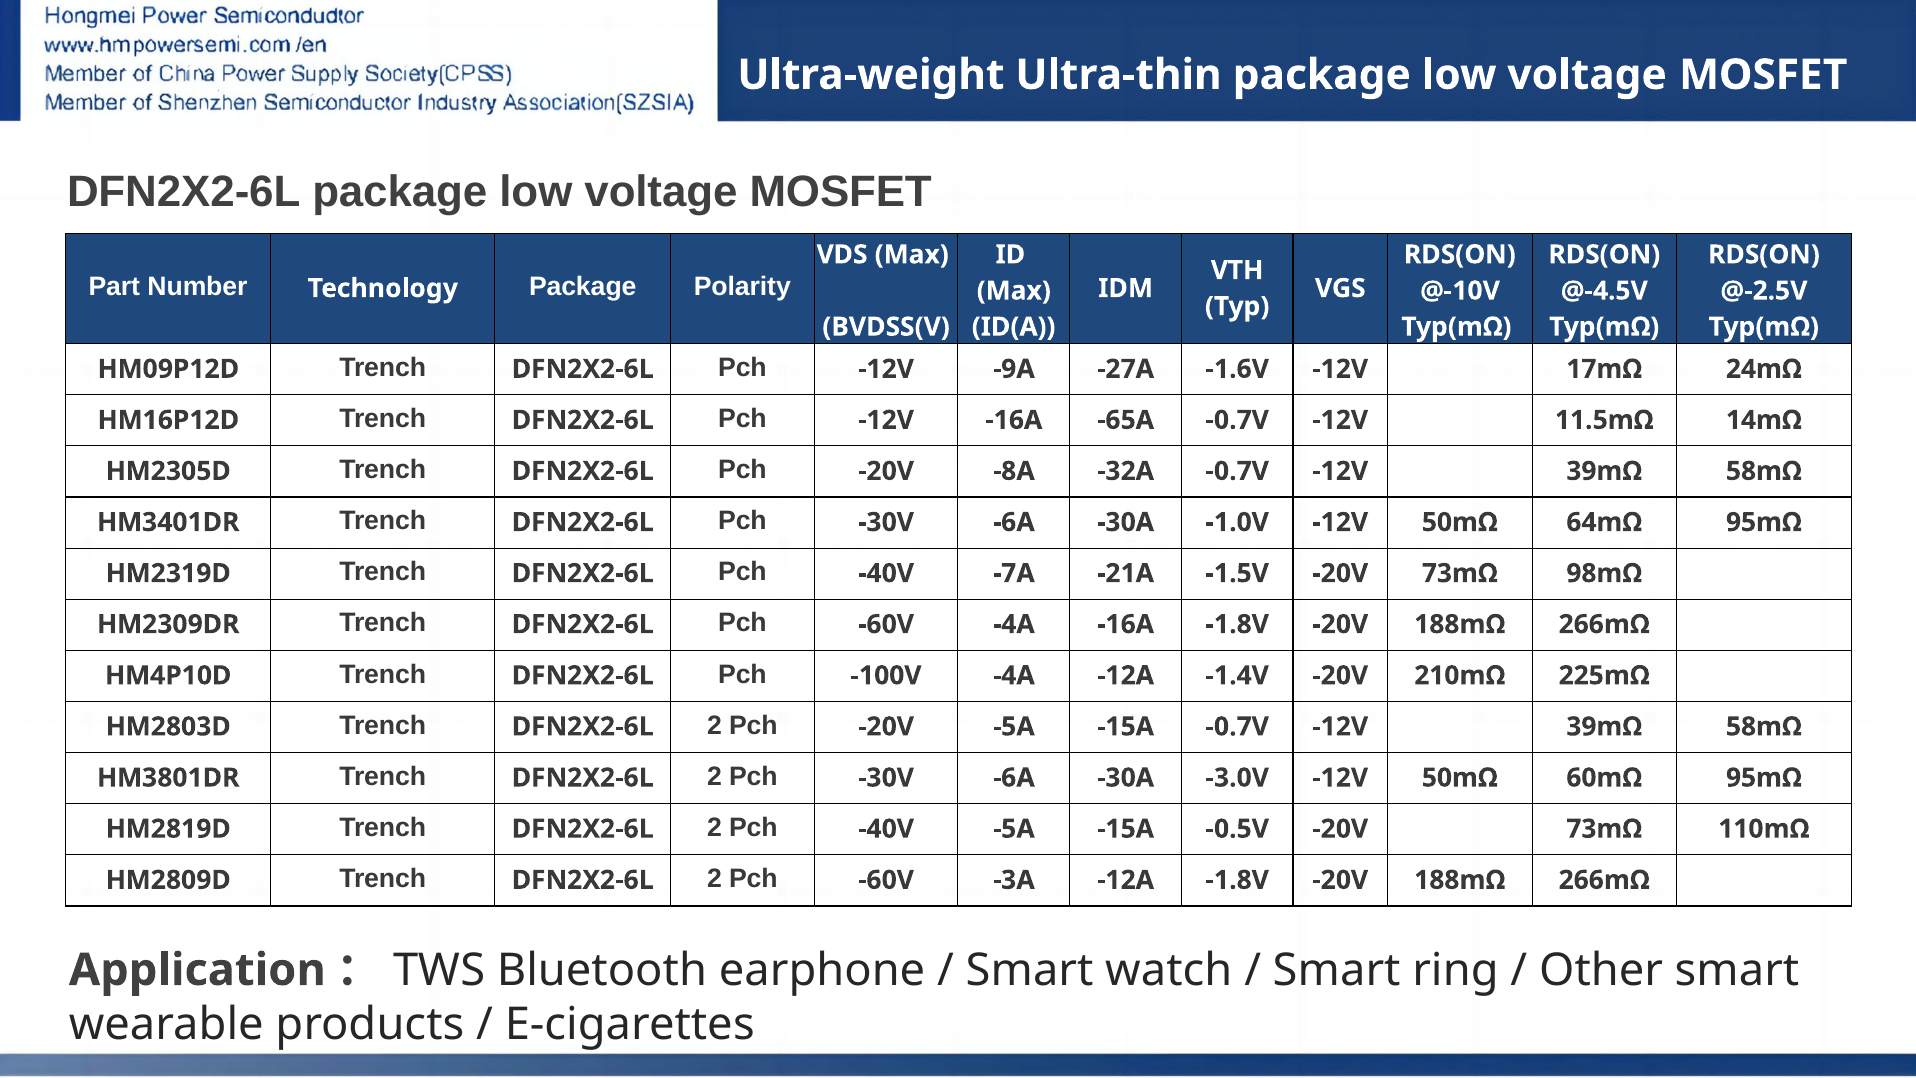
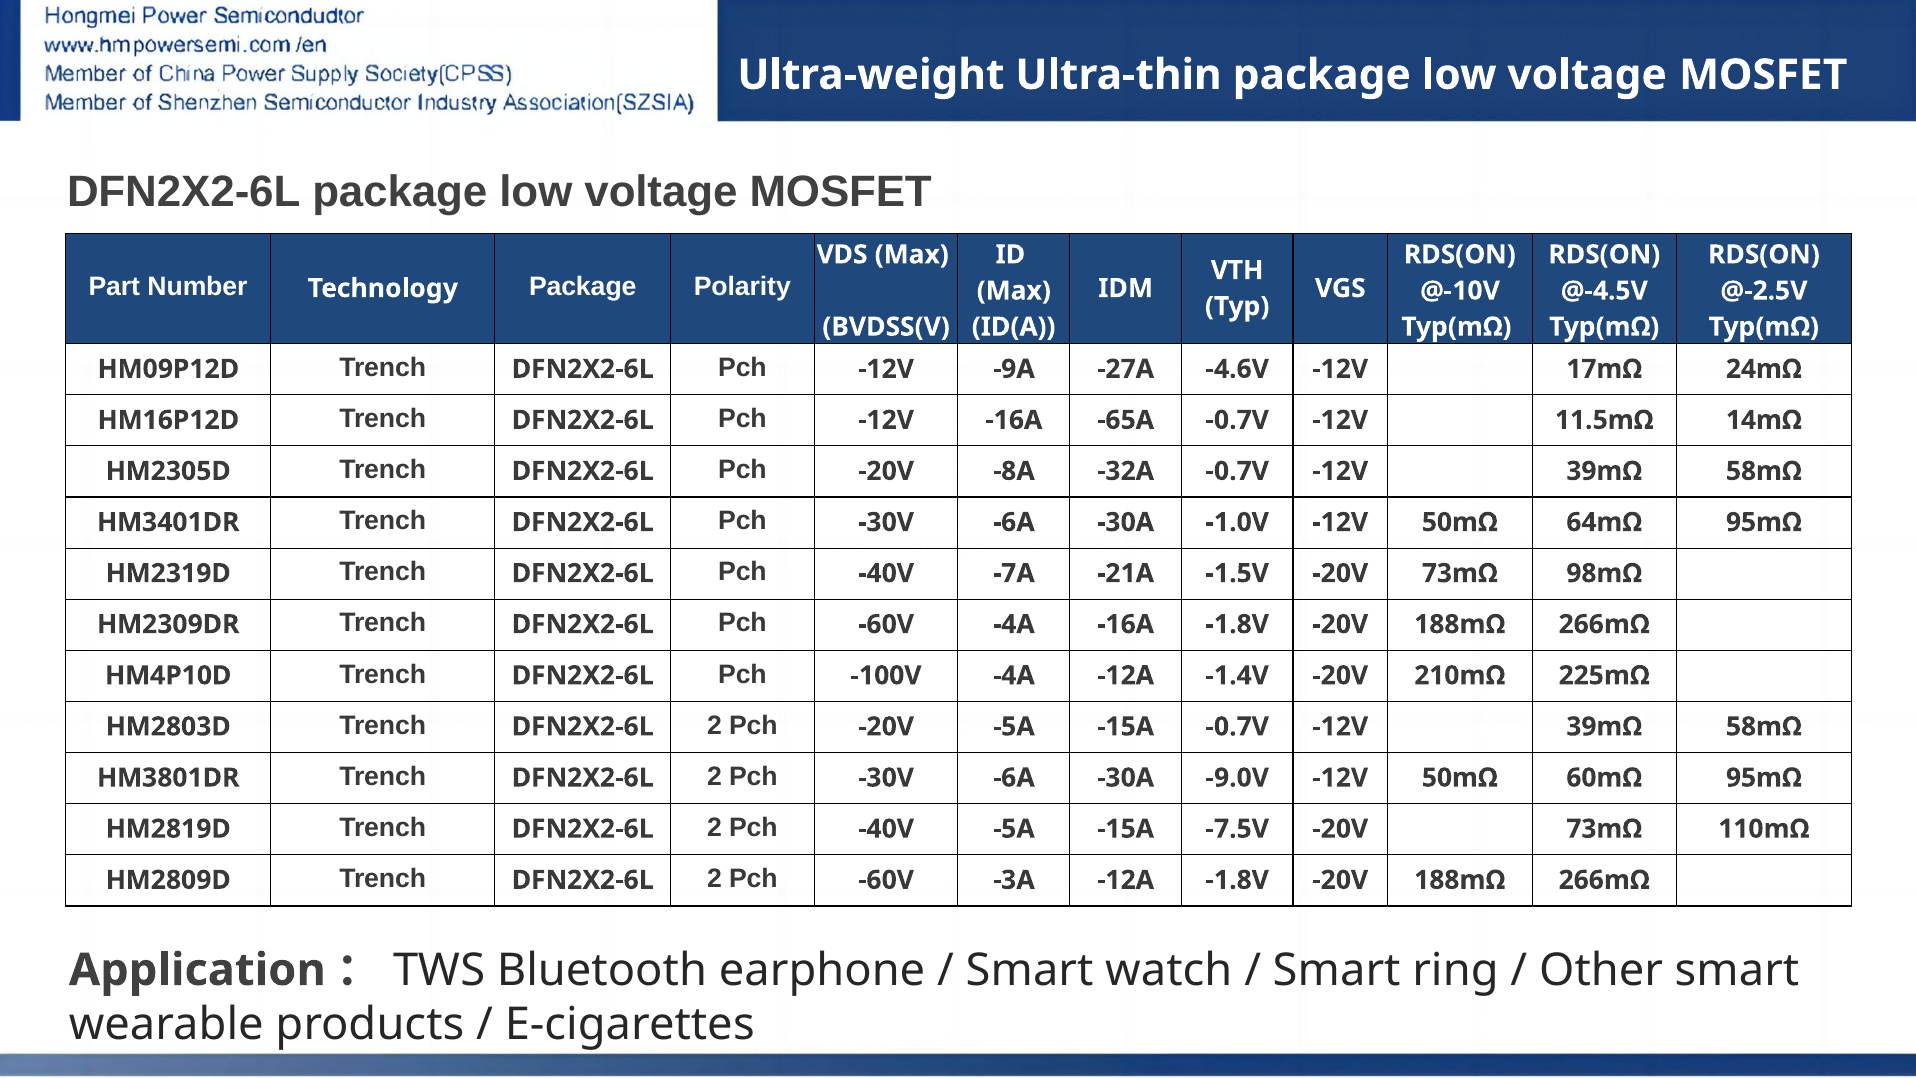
-1.6V: -1.6V -> -4.6V
-3.0V: -3.0V -> -9.0V
-0.5V: -0.5V -> -7.5V
